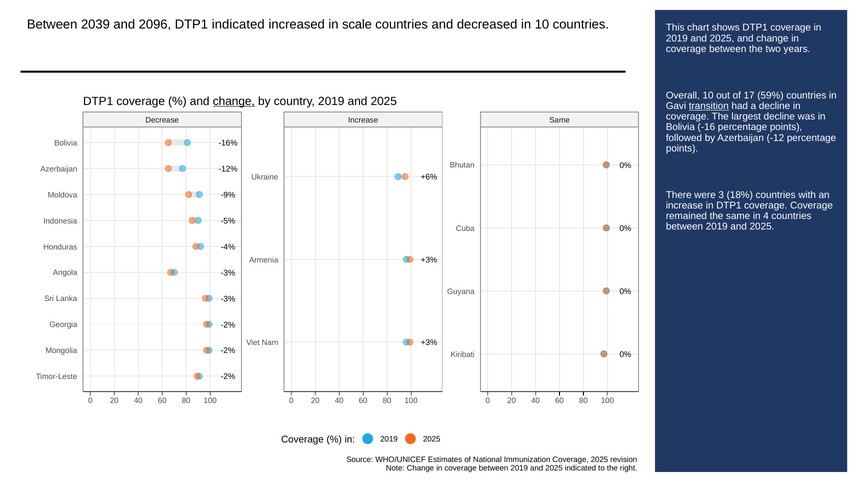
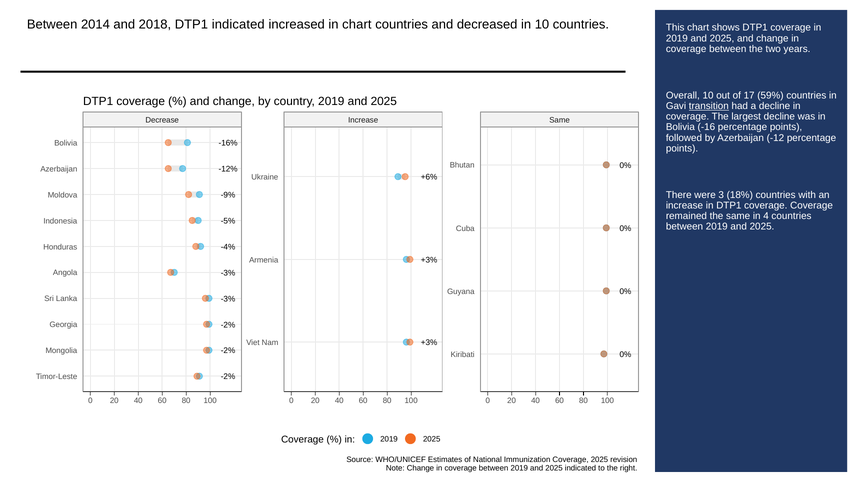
2039: 2039 -> 2014
2096: 2096 -> 2018
in scale: scale -> chart
change at (234, 101) underline: present -> none
